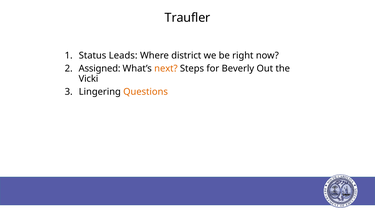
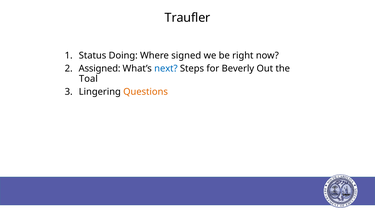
Leads: Leads -> Doing
district: district -> signed
next colour: orange -> blue
Vicki: Vicki -> Toal
